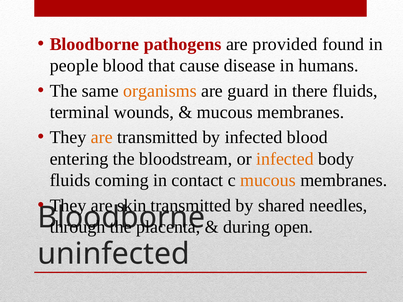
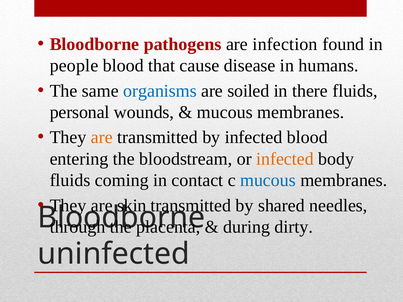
provided: provided -> infection
organisms colour: orange -> blue
guard: guard -> soiled
terminal: terminal -> personal
mucous at (268, 181) colour: orange -> blue
open: open -> dirty
